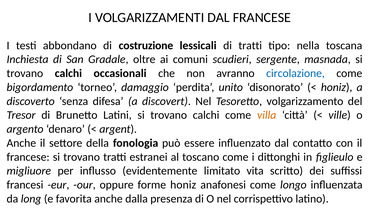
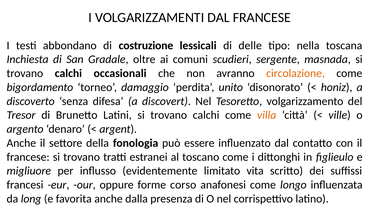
di tratti: tratti -> delle
circolazione colour: blue -> orange
forme honiz: honiz -> corso
